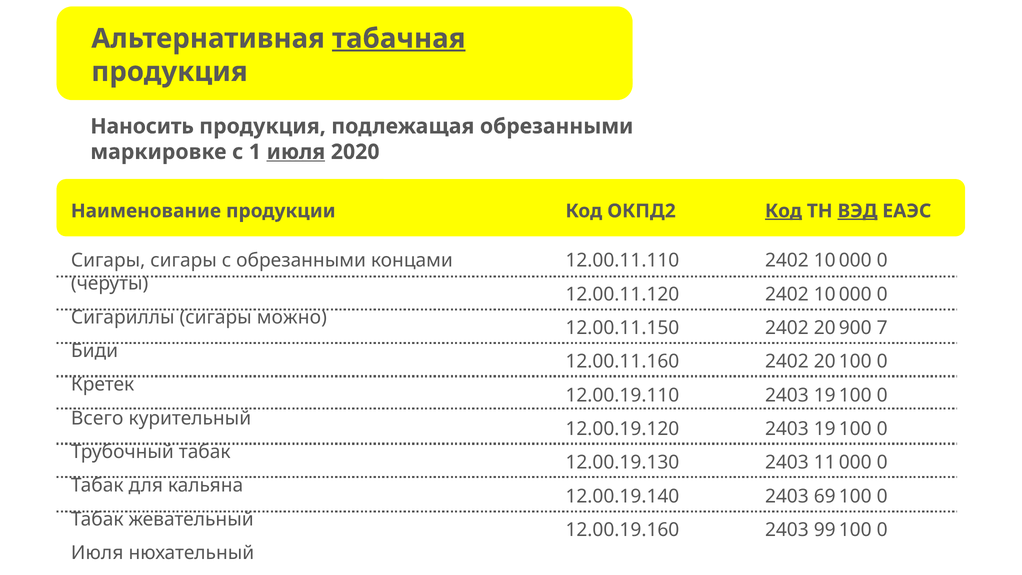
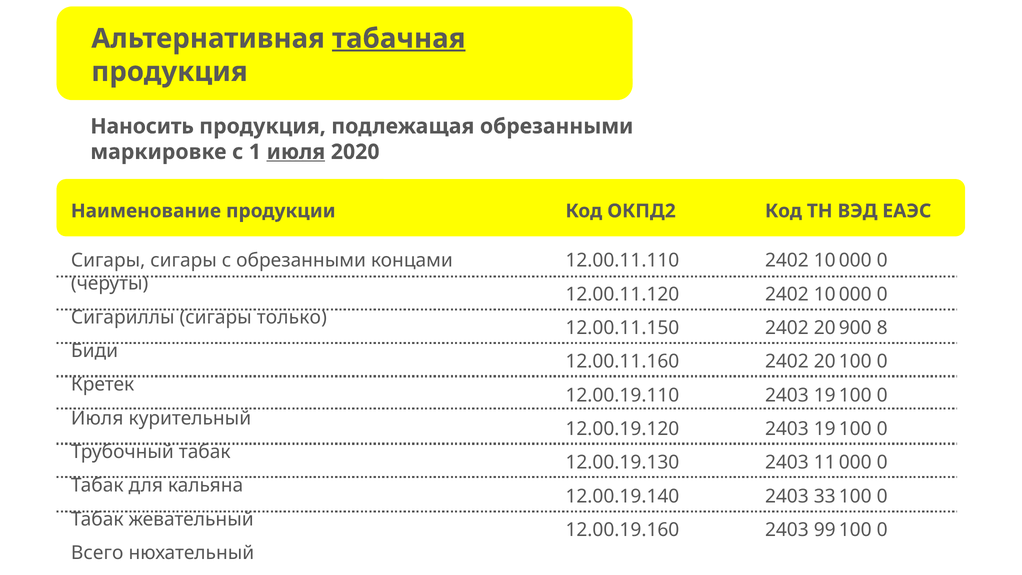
Код at (784, 211) underline: present -> none
ВЭД underline: present -> none
можно: можно -> только
7: 7 -> 8
Всего at (97, 418): Всего -> Июля
69: 69 -> 33
Июля at (97, 553): Июля -> Всего
